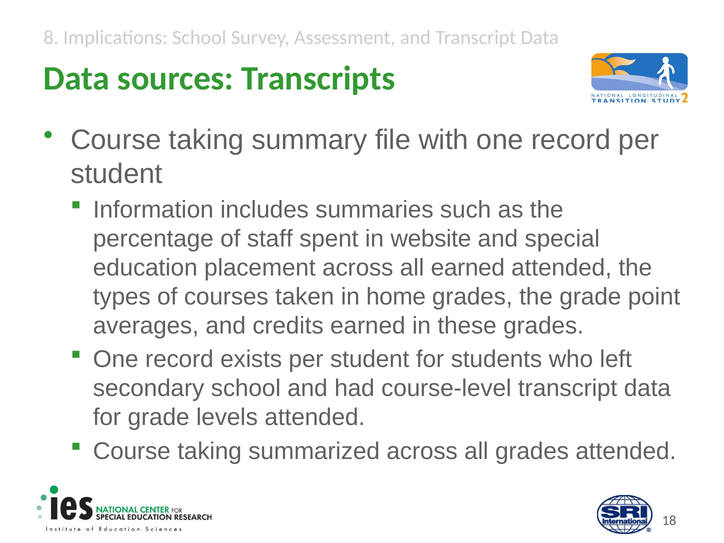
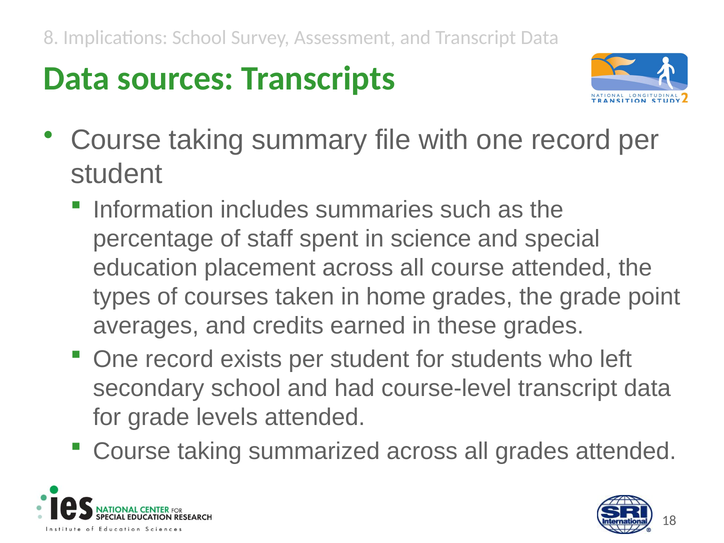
website: website -> science
all earned: earned -> course
